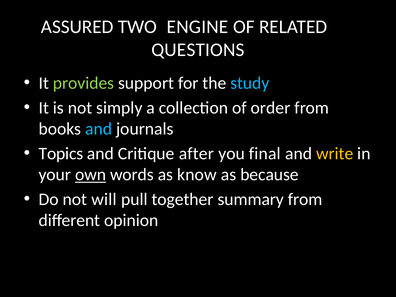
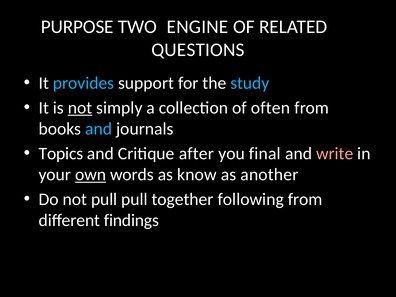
ASSURED: ASSURED -> PURPOSE
provides colour: light green -> light blue
not at (80, 108) underline: none -> present
order: order -> often
write colour: yellow -> pink
because: because -> another
not will: will -> pull
summary: summary -> following
opinion: opinion -> findings
